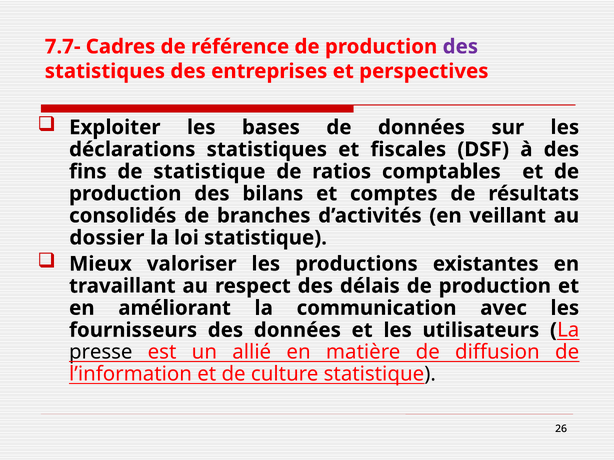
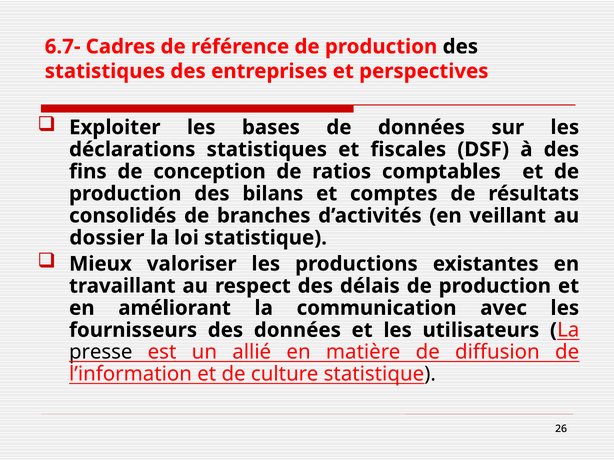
7.7-: 7.7- -> 6.7-
des at (460, 47) colour: purple -> black
de statistique: statistique -> conception
